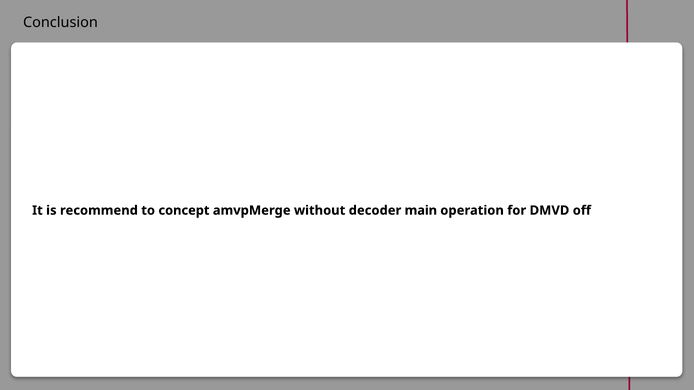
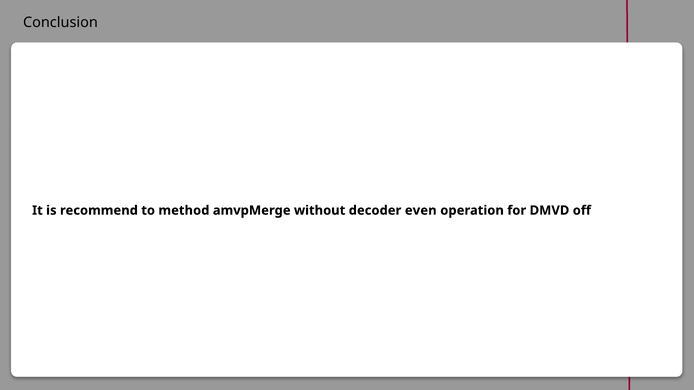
concept: concept -> method
main: main -> even
